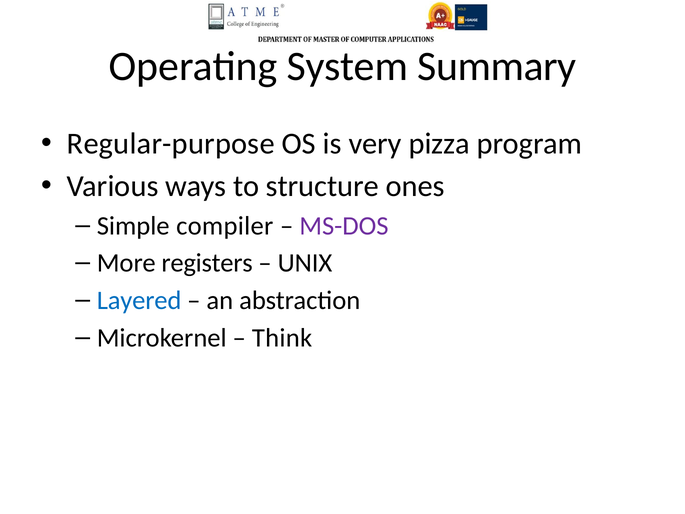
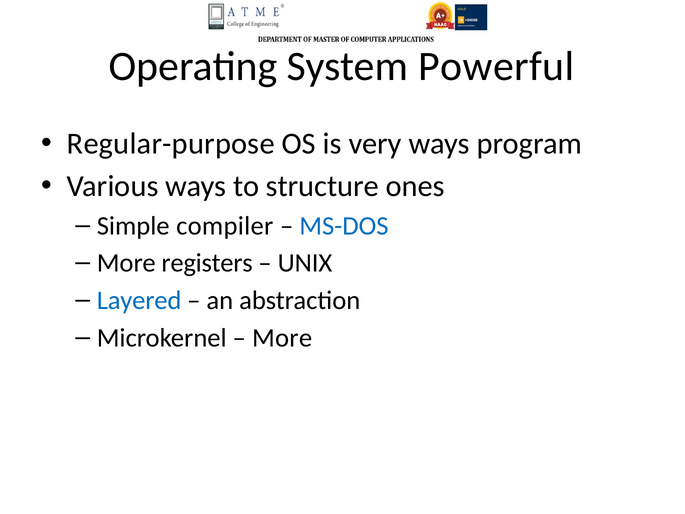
Summary: Summary -> Powerful
very pizza: pizza -> ways
MS-DOS colour: purple -> blue
Think at (282, 338): Think -> More
